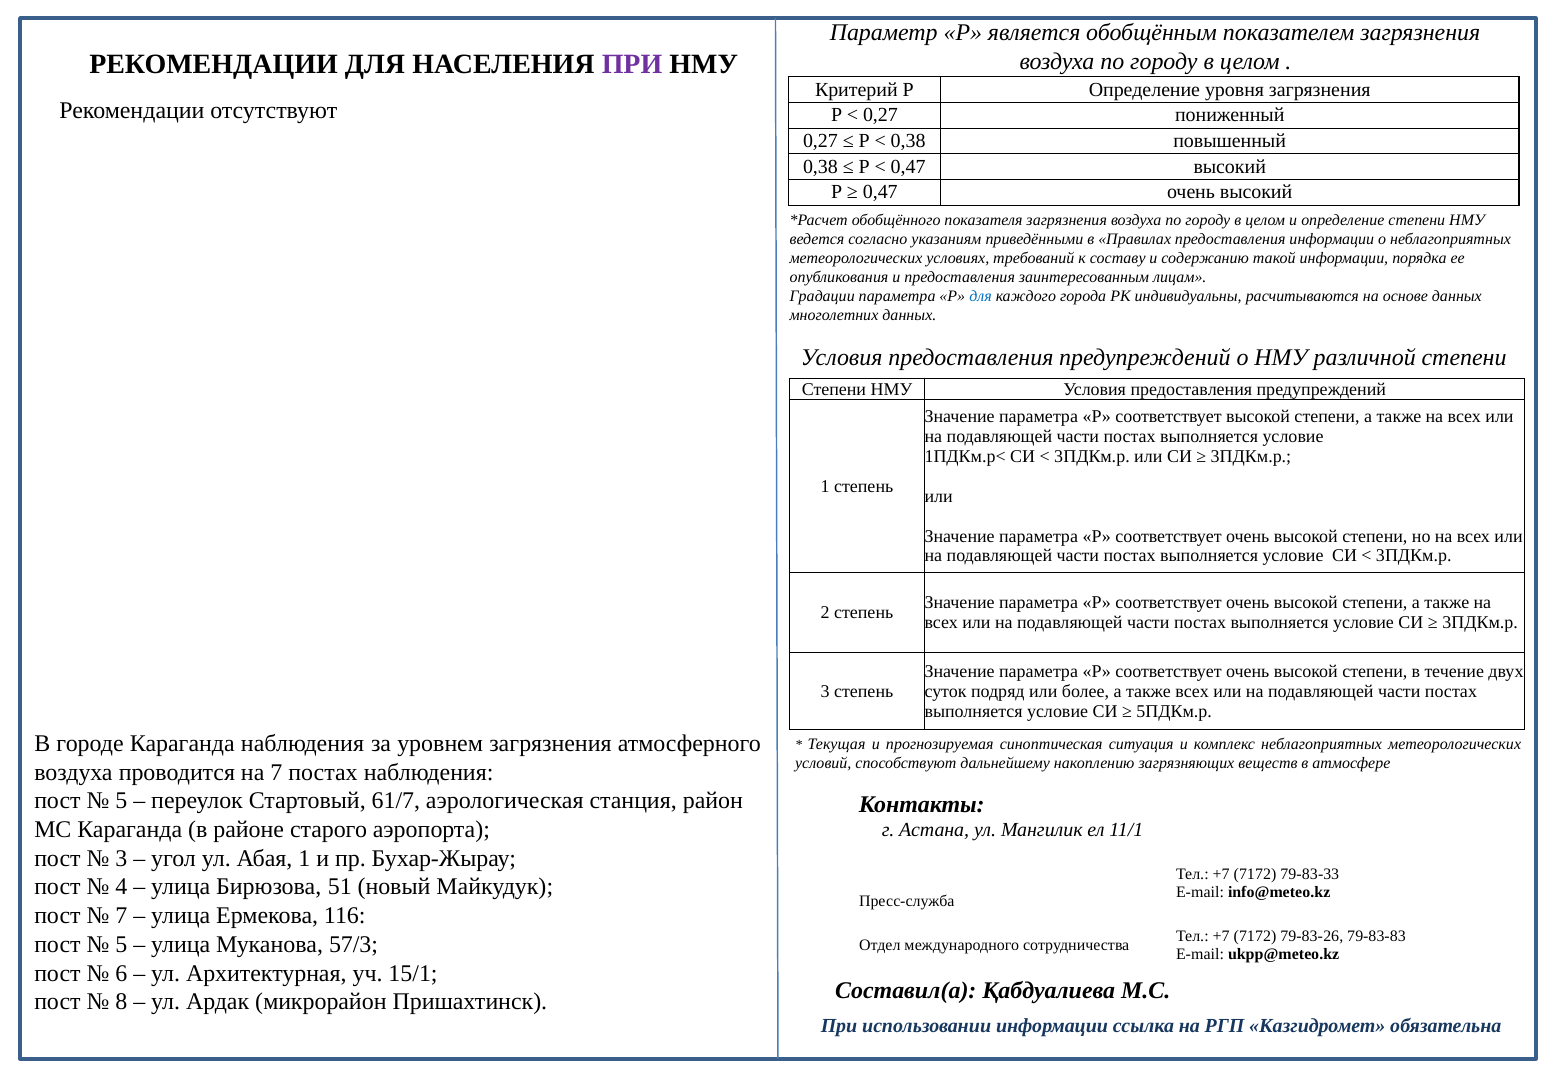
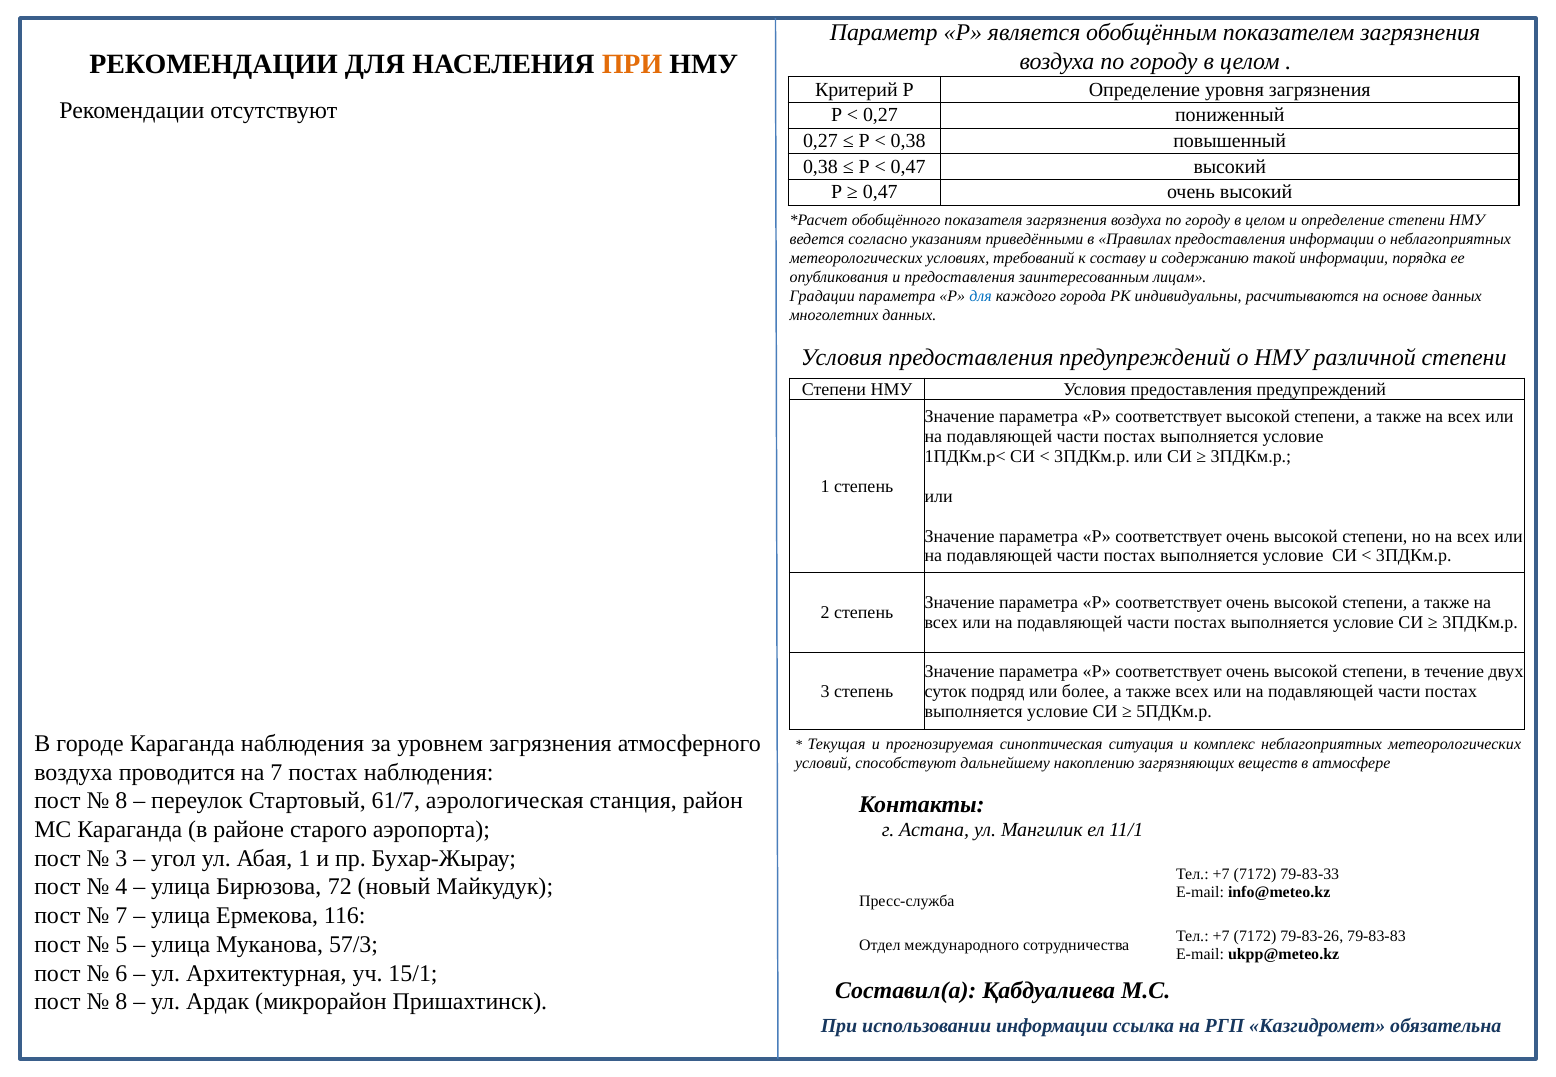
ПРИ at (632, 64) colour: purple -> orange
5 at (121, 801): 5 -> 8
51: 51 -> 72
